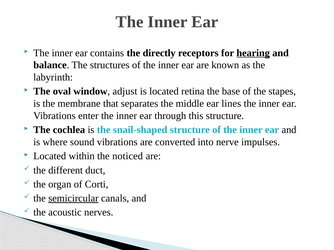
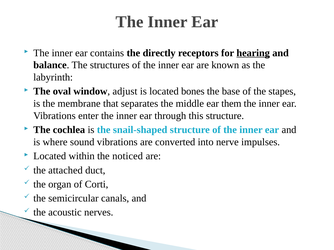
retina: retina -> bones
lines: lines -> them
different: different -> attached
semicircular underline: present -> none
